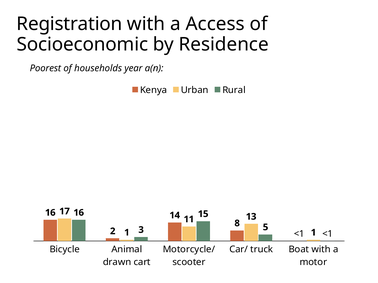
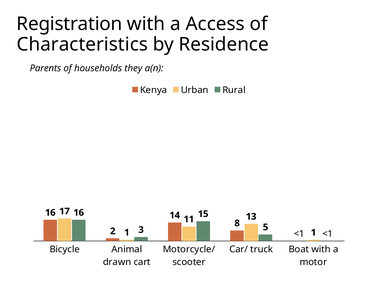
Socioeconomic: Socioeconomic -> Characteristics
Poorest: Poorest -> Parents
year: year -> they
